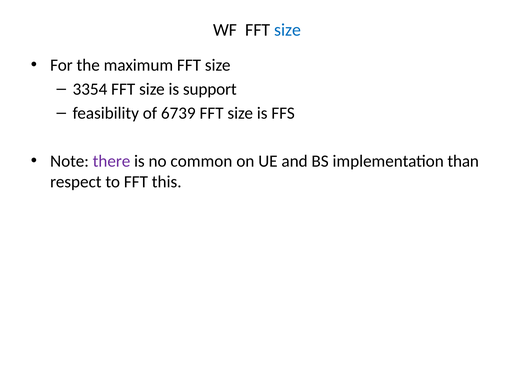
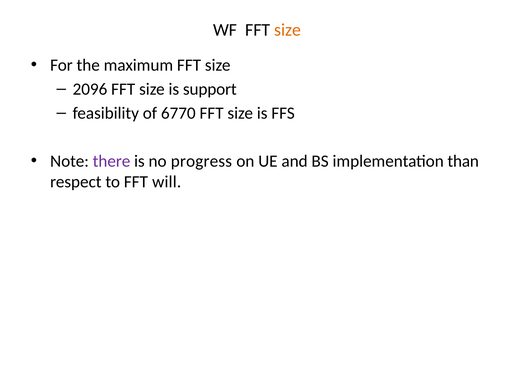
size at (288, 30) colour: blue -> orange
3354: 3354 -> 2096
6739: 6739 -> 6770
common: common -> progress
this: this -> will
